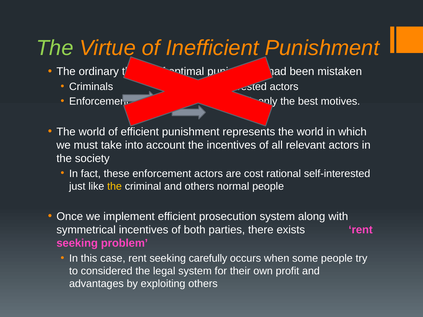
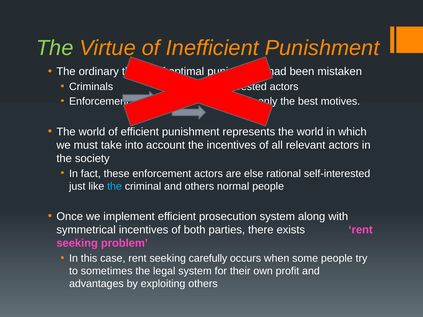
cost: cost -> else
the at (115, 186) colour: yellow -> light blue
considered: considered -> sometimes
